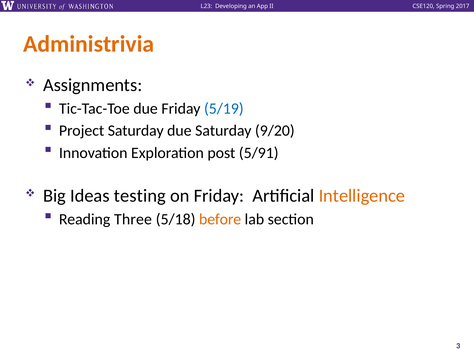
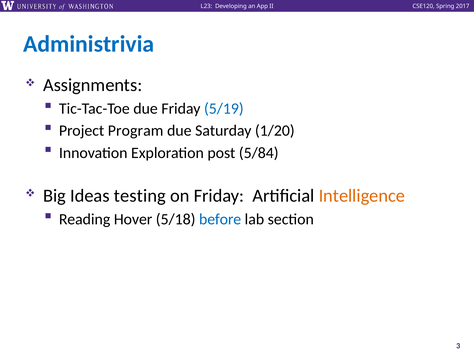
Administrivia colour: orange -> blue
Project Saturday: Saturday -> Program
9/20: 9/20 -> 1/20
5/91: 5/91 -> 5/84
Three: Three -> Hover
before colour: orange -> blue
